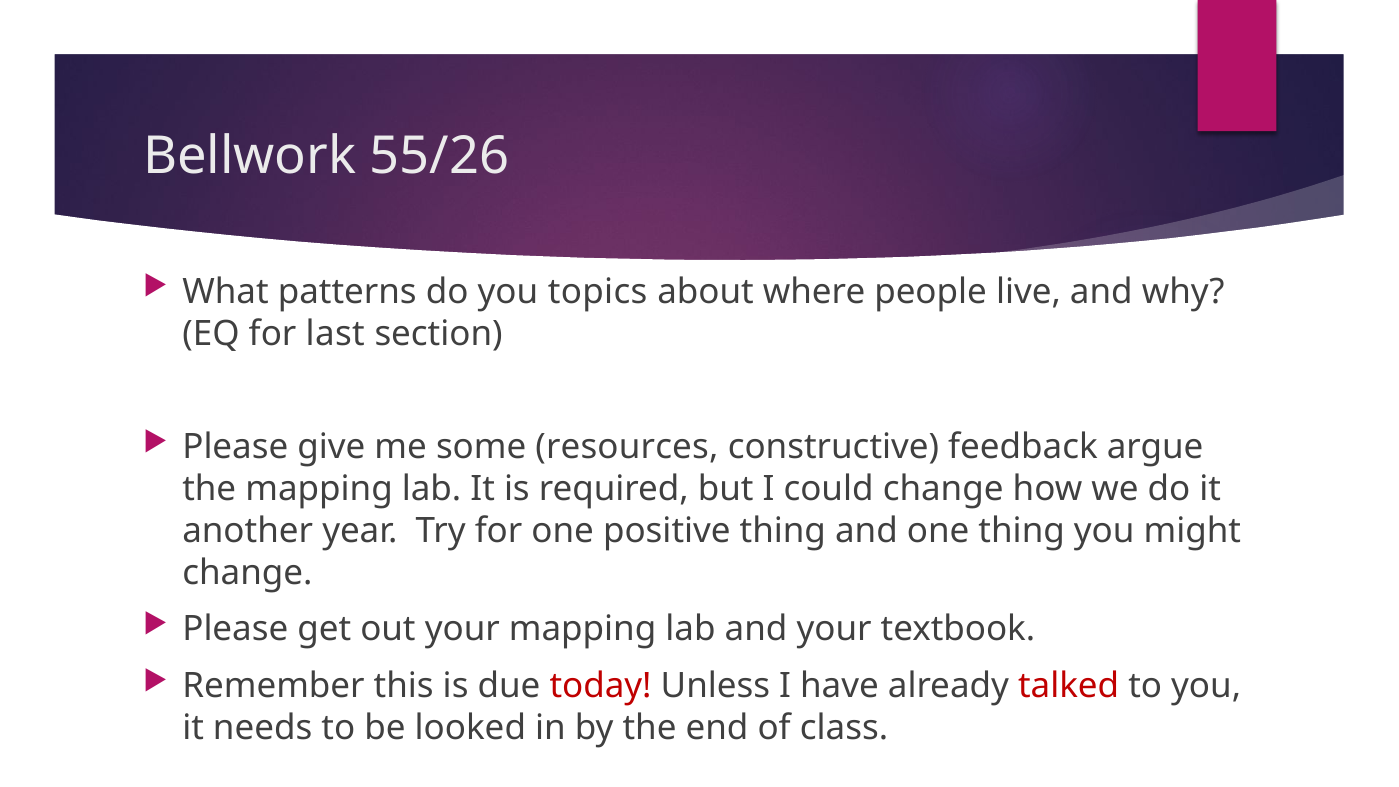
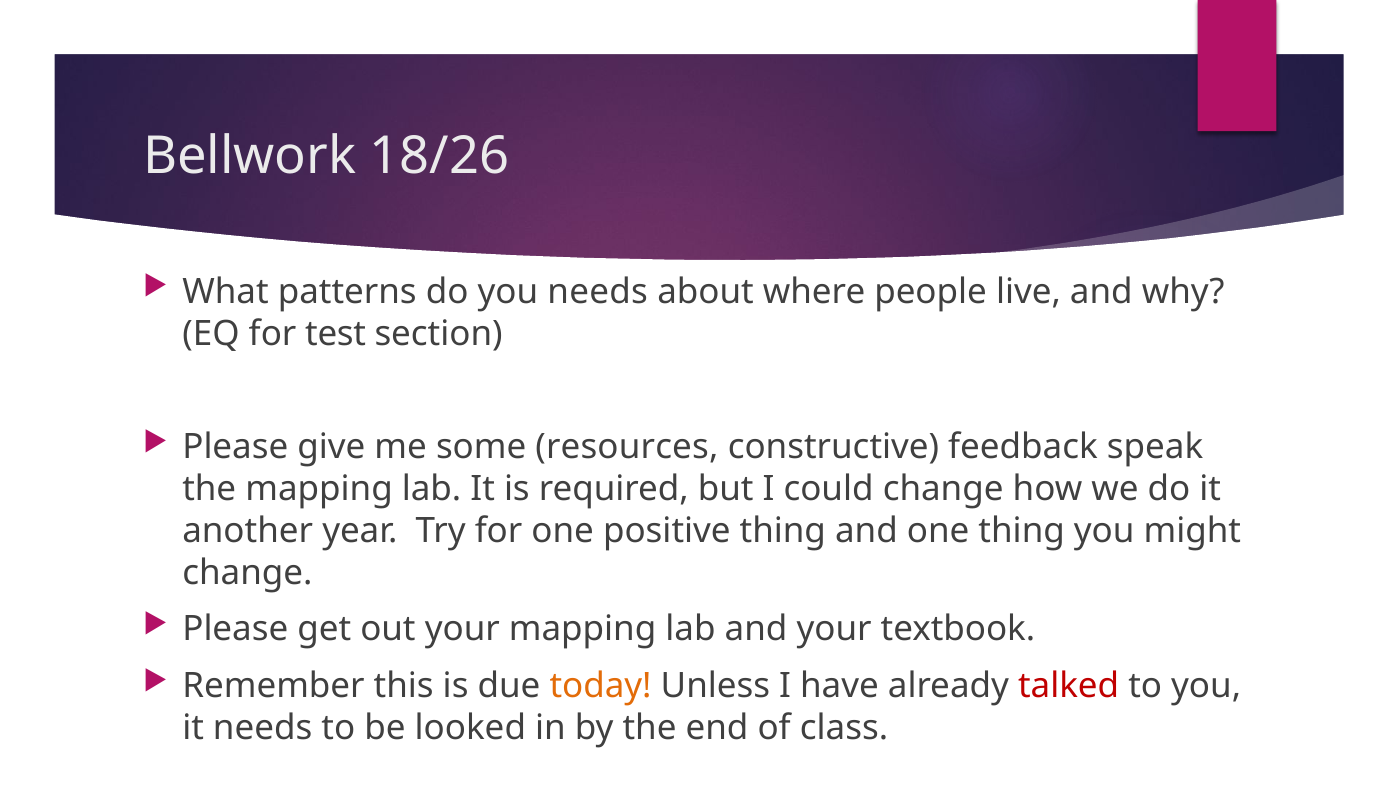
55/26: 55/26 -> 18/26
you topics: topics -> needs
last: last -> test
argue: argue -> speak
today colour: red -> orange
